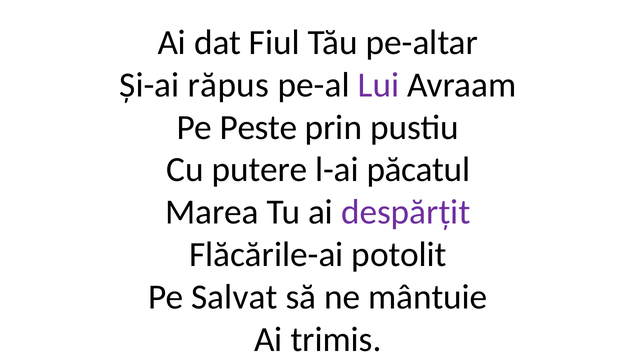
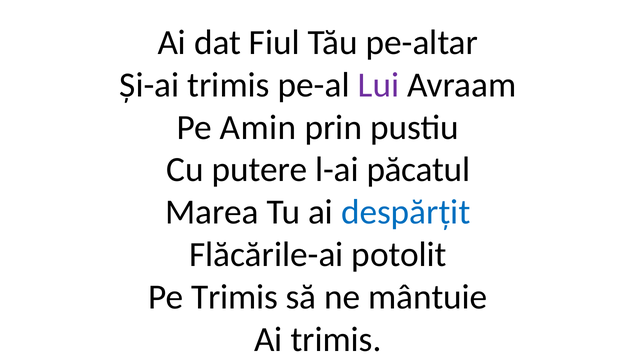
Și-ai răpus: răpus -> trimis
Peste: Peste -> Amin
despărțit colour: purple -> blue
Pe Salvat: Salvat -> Trimis
